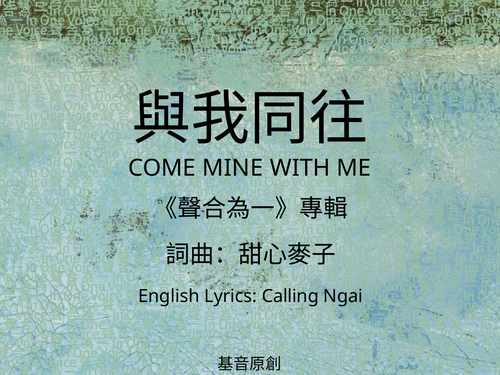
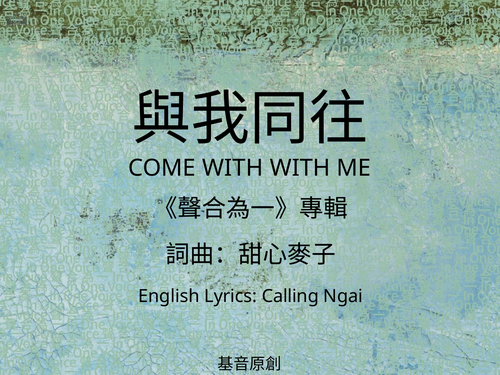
COME MINE: MINE -> WITH
